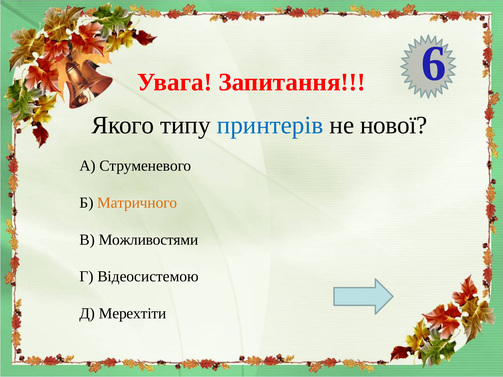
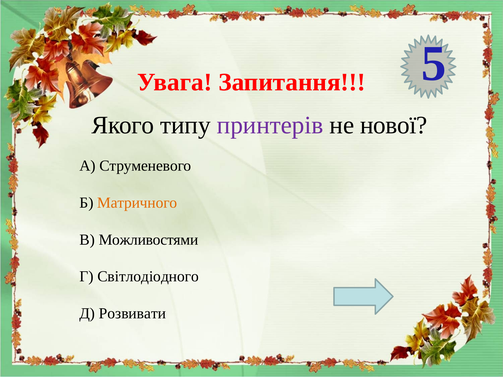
6: 6 -> 5
принтерів colour: blue -> purple
Відеосистемою: Відеосистемою -> Світлодіодного
Мерехтіти: Мерехтіти -> Розвивати
